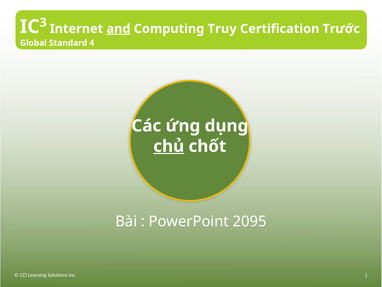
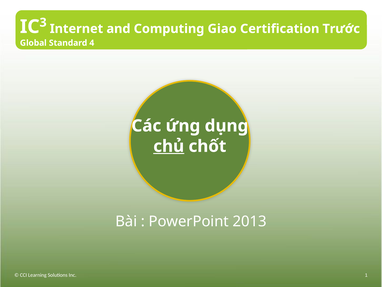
and underline: present -> none
Truy: Truy -> Giao
2095: 2095 -> 2013
